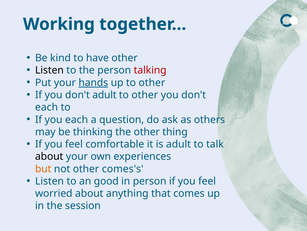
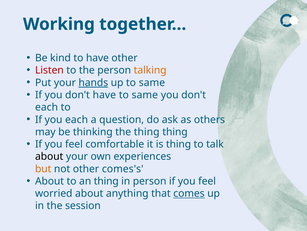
Listen at (49, 70) colour: black -> red
talking colour: red -> orange
up to other: other -> same
don't adult: adult -> have
other at (145, 95): other -> same
the other: other -> thing
is adult: adult -> thing
Listen at (49, 181): Listen -> About
an good: good -> thing
comes underline: none -> present
